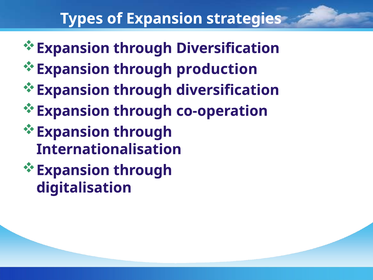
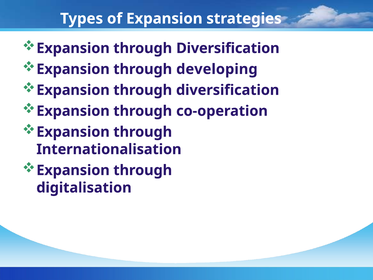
production: production -> developing
